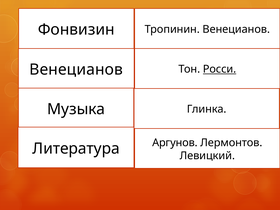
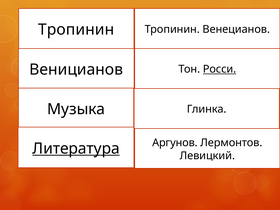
Фонвизин at (76, 30): Фонвизин -> Тропинин
Венецианов at (76, 70): Венецианов -> Веницианов
Литература underline: none -> present
